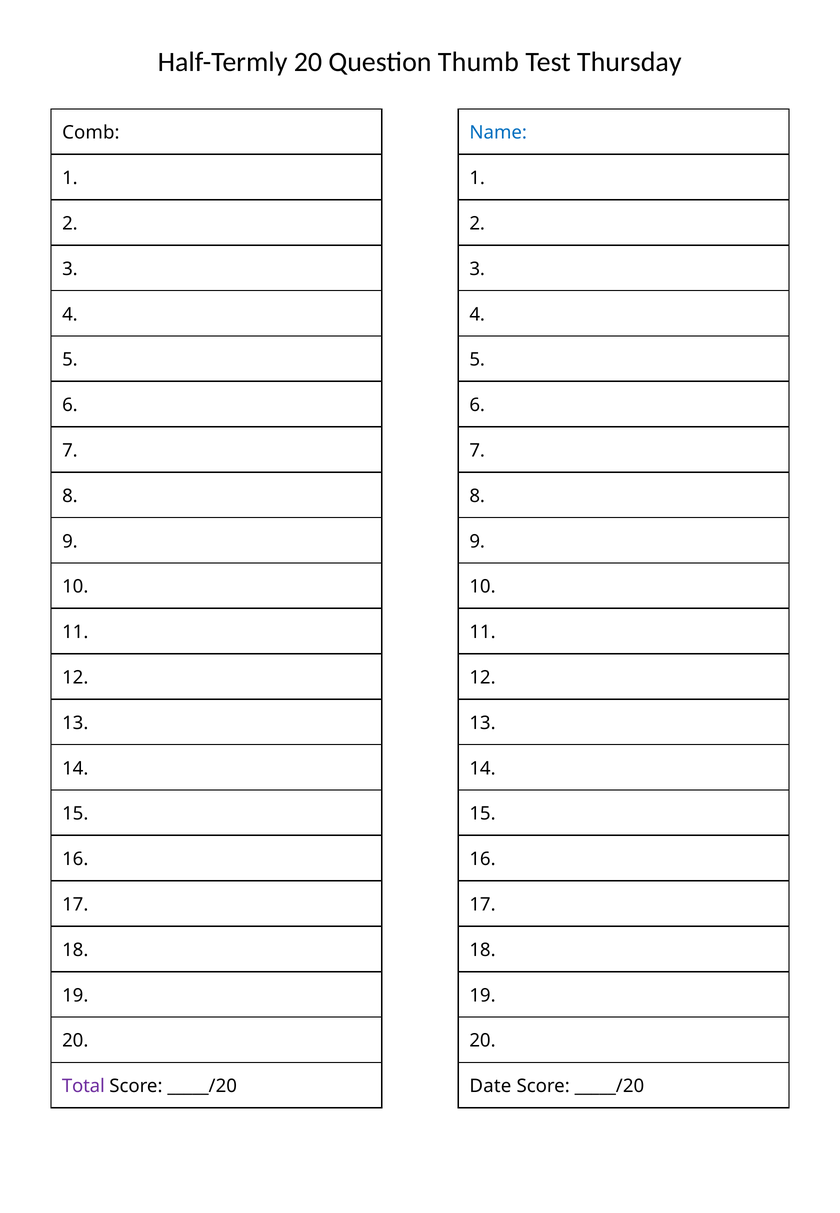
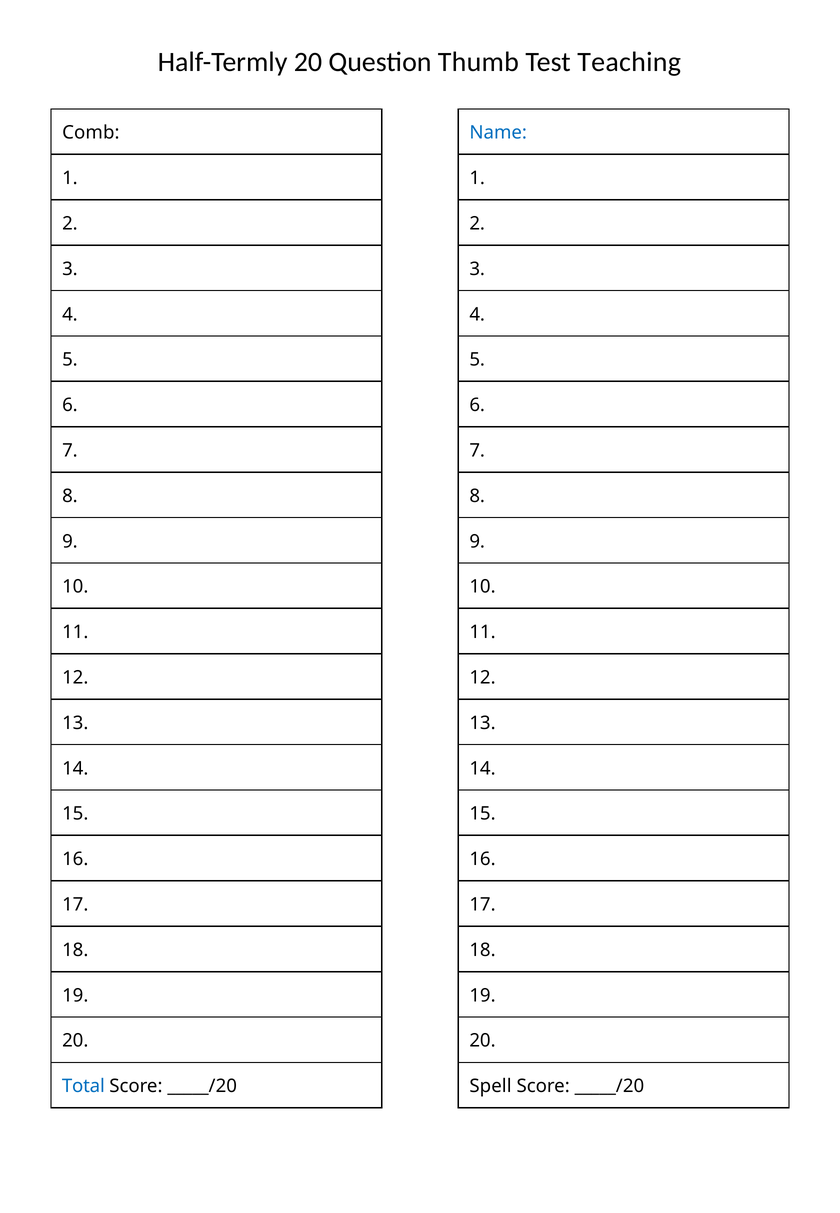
Thursday: Thursday -> Teaching
Total colour: purple -> blue
Date: Date -> Spell
